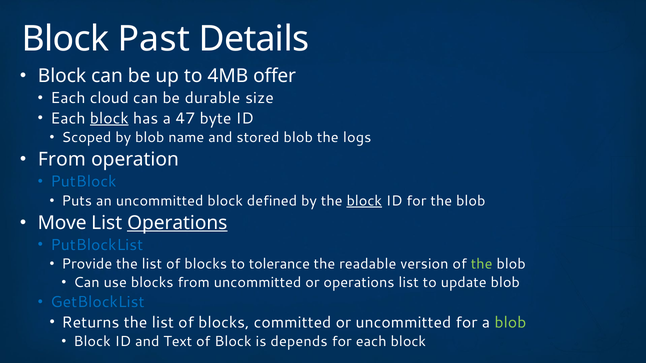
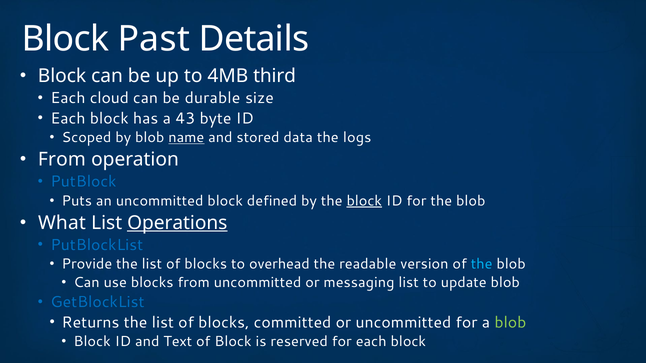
offer: offer -> third
block at (109, 118) underline: present -> none
47: 47 -> 43
name underline: none -> present
stored blob: blob -> data
Move: Move -> What
tolerance: tolerance -> overhead
the at (482, 264) colour: light green -> light blue
or operations: operations -> messaging
depends: depends -> reserved
